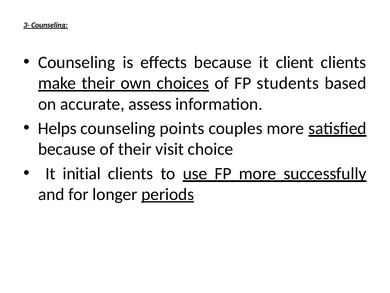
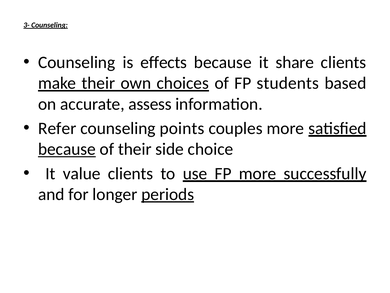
client: client -> share
Helps: Helps -> Refer
because at (67, 149) underline: none -> present
visit: visit -> side
initial: initial -> value
